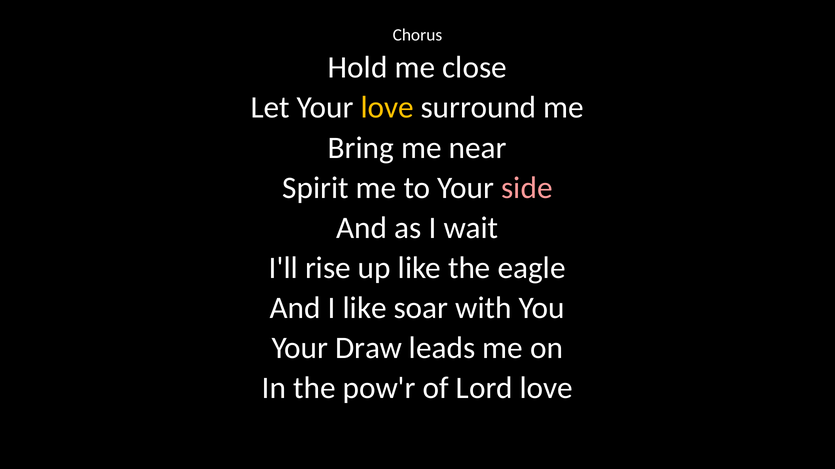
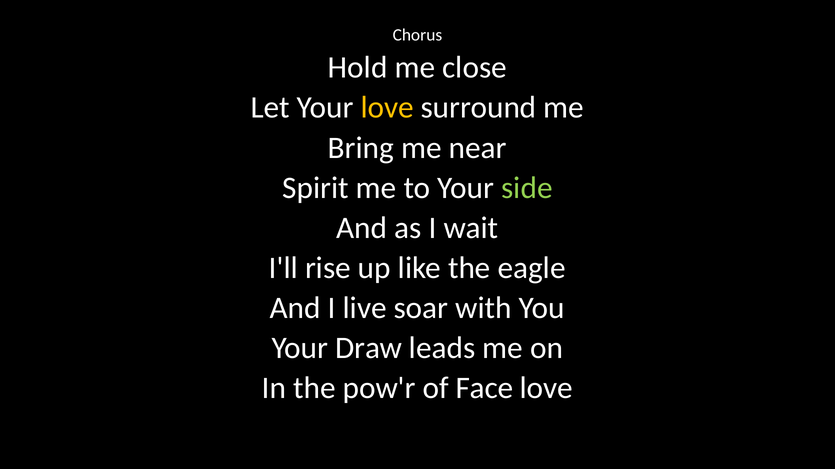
side colour: pink -> light green
I like: like -> live
Lord: Lord -> Face
